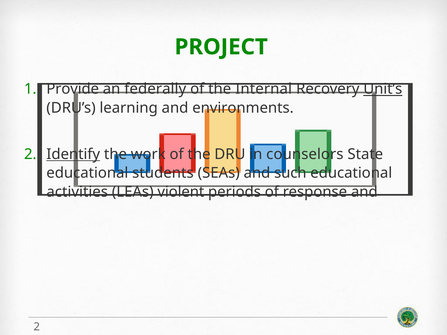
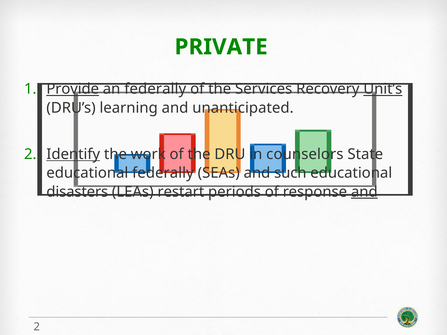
PROJECT: PROJECT -> PRIVATE
Provide underline: none -> present
Internal: Internal -> Services
environments: environments -> unanticipated
educational students: students -> federally
activities: activities -> disasters
violent: violent -> restart
and at (364, 192) underline: none -> present
